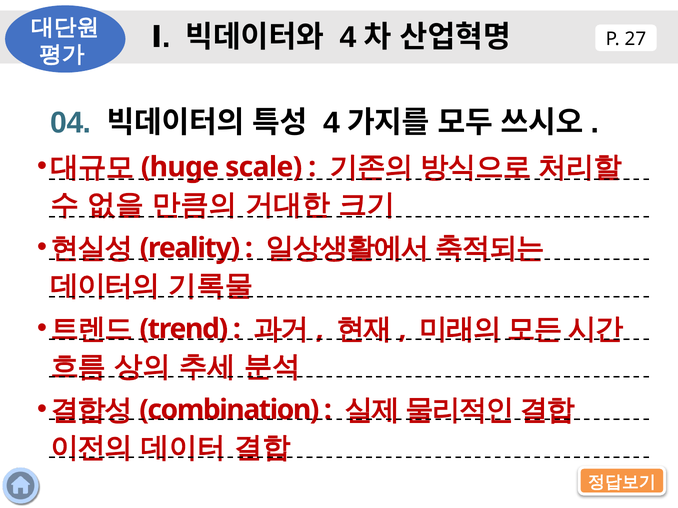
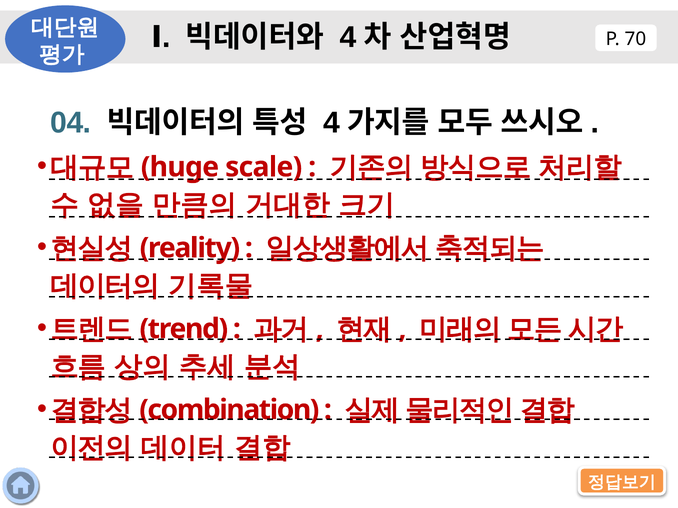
27: 27 -> 70
